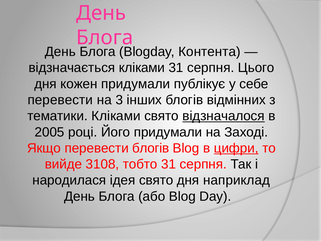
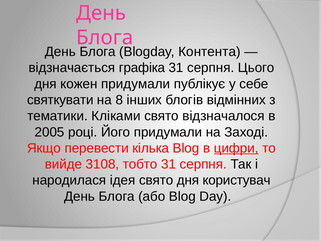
відзначається кліками: кліками -> графіка
перевести at (60, 100): перевести -> святкувати
3: 3 -> 8
відзначалося underline: present -> none
перевести блогів: блогів -> кілька
наприклад: наприклад -> користувач
